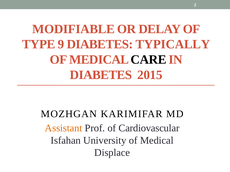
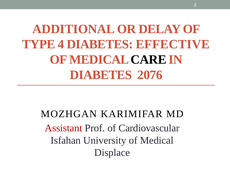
MODIFIABLE: MODIFIABLE -> ADDITIONAL
9: 9 -> 4
TYPICALLY: TYPICALLY -> EFFECTIVE
2015: 2015 -> 2076
Assistant colour: orange -> red
